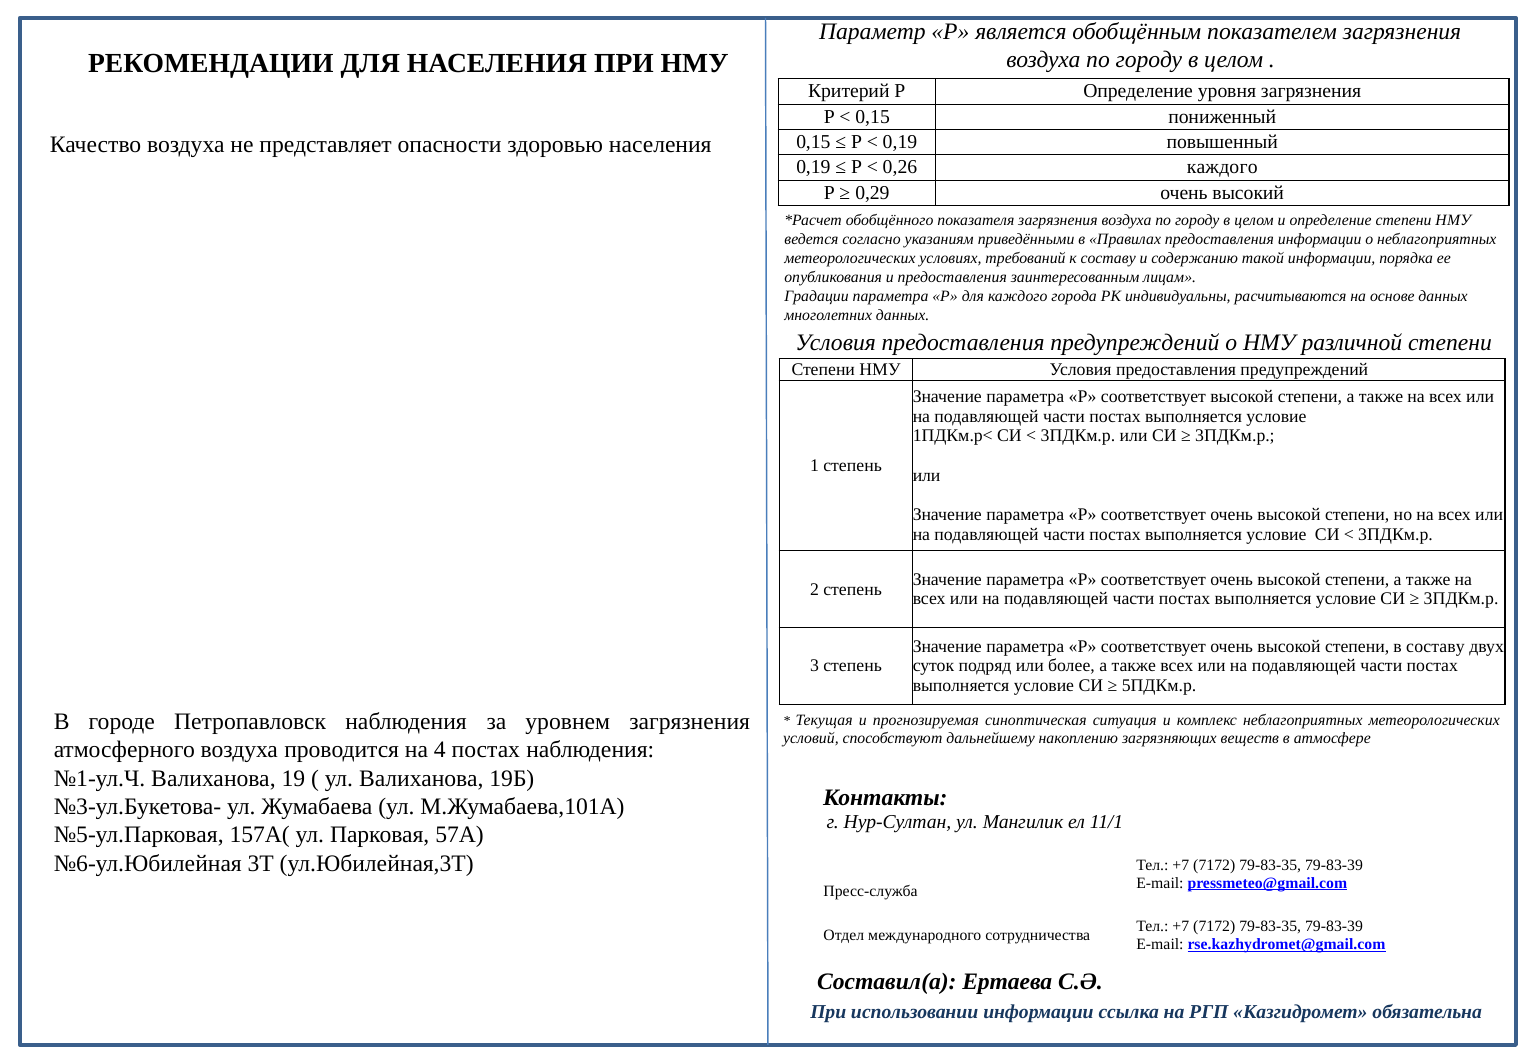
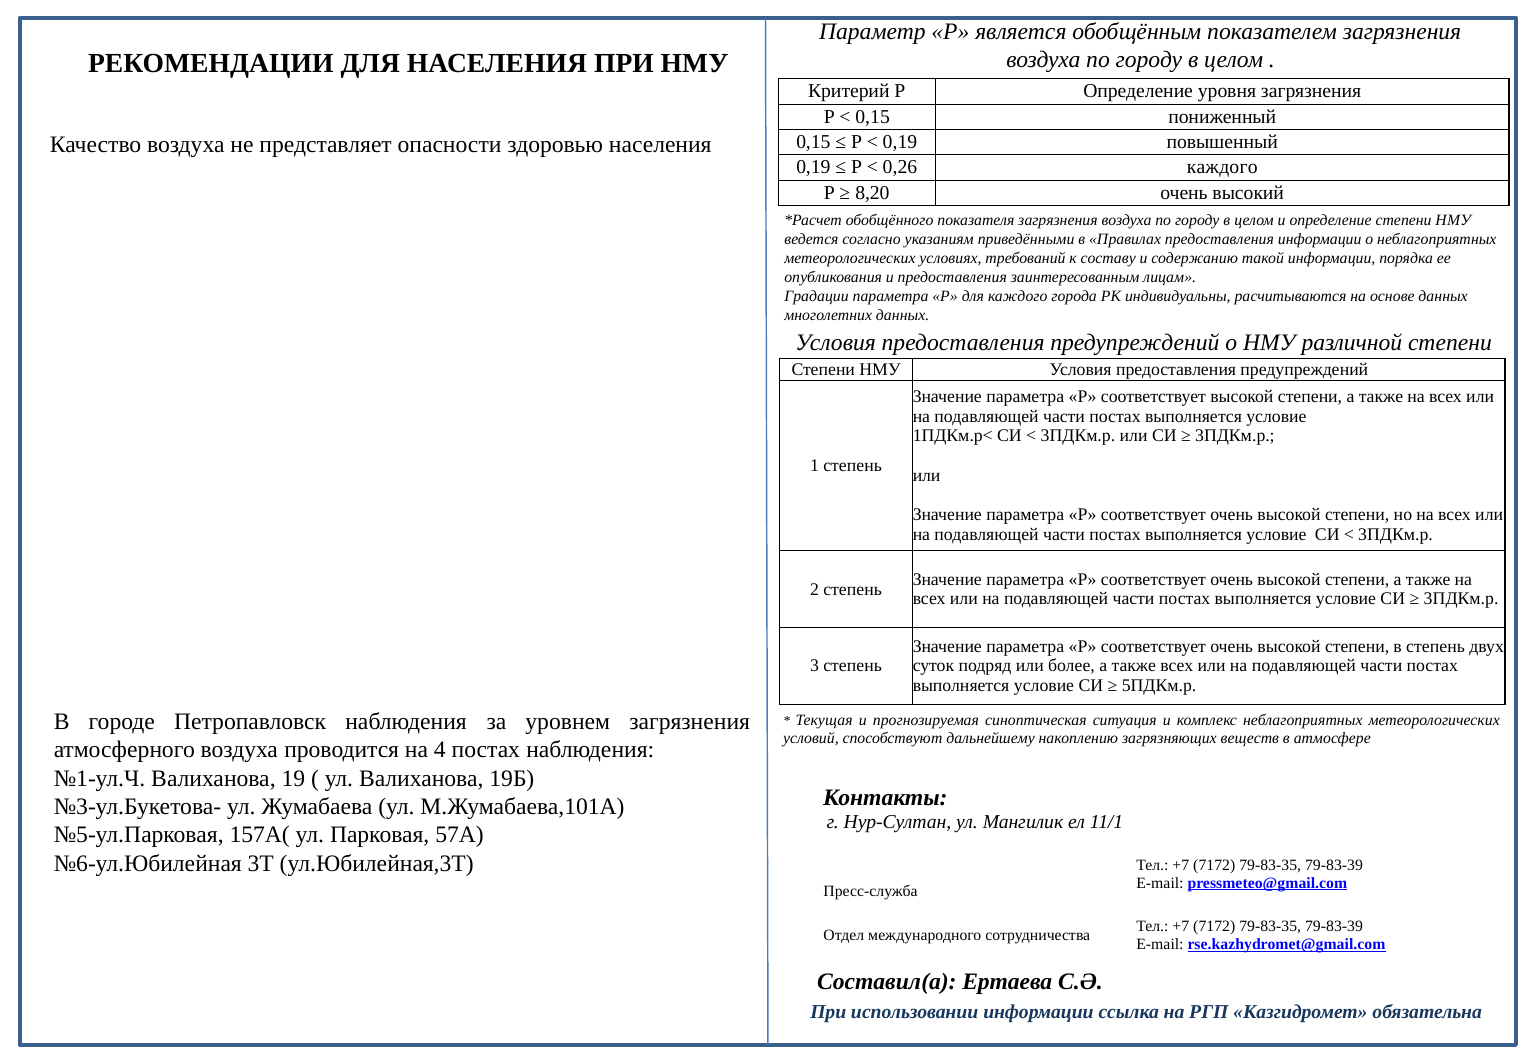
0,29: 0,29 -> 8,20
в составу: составу -> степень
